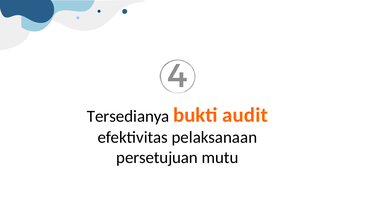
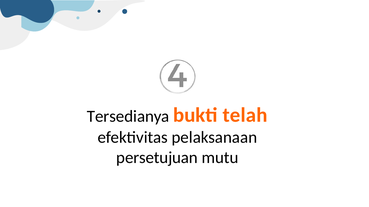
audit: audit -> telah
